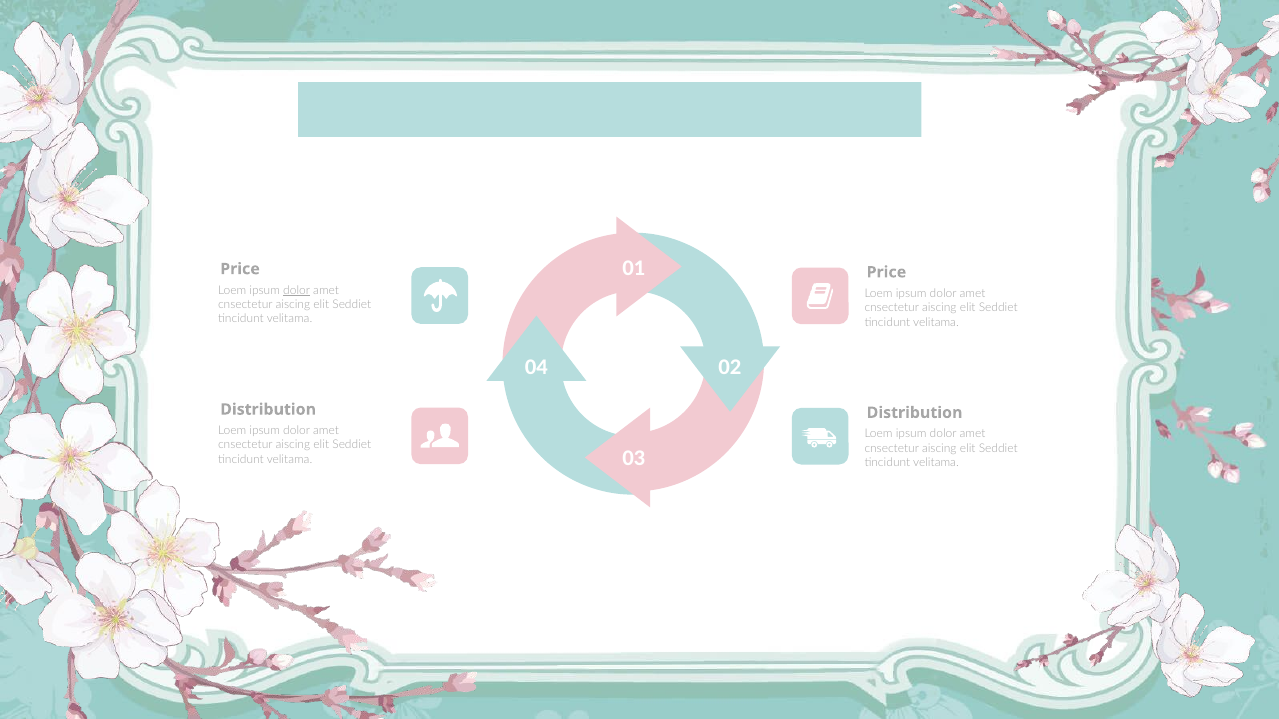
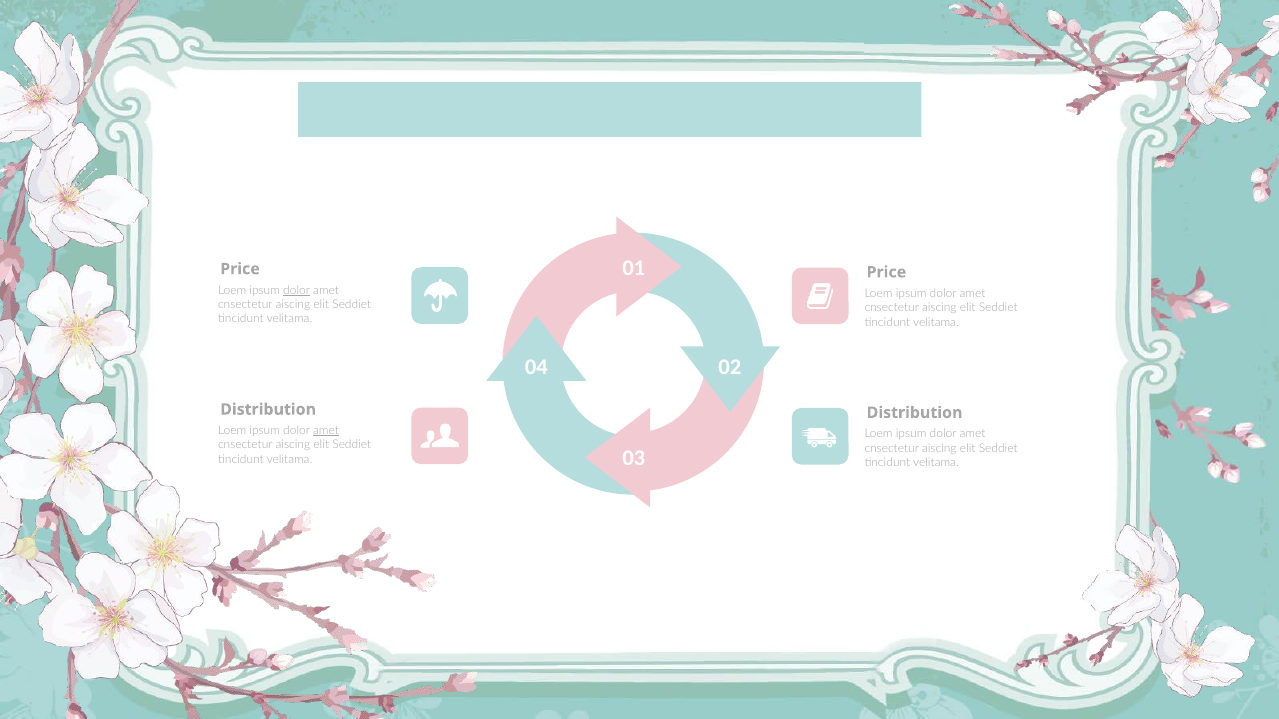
amet at (326, 431) underline: none -> present
